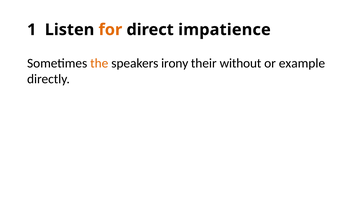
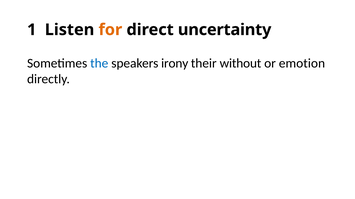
impatience: impatience -> uncertainty
the colour: orange -> blue
example: example -> emotion
